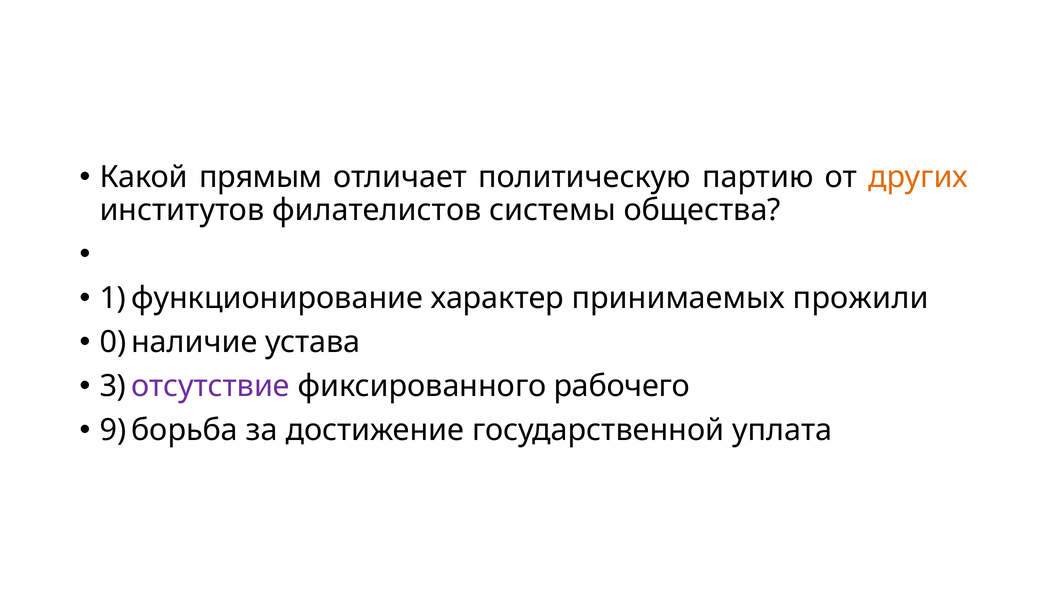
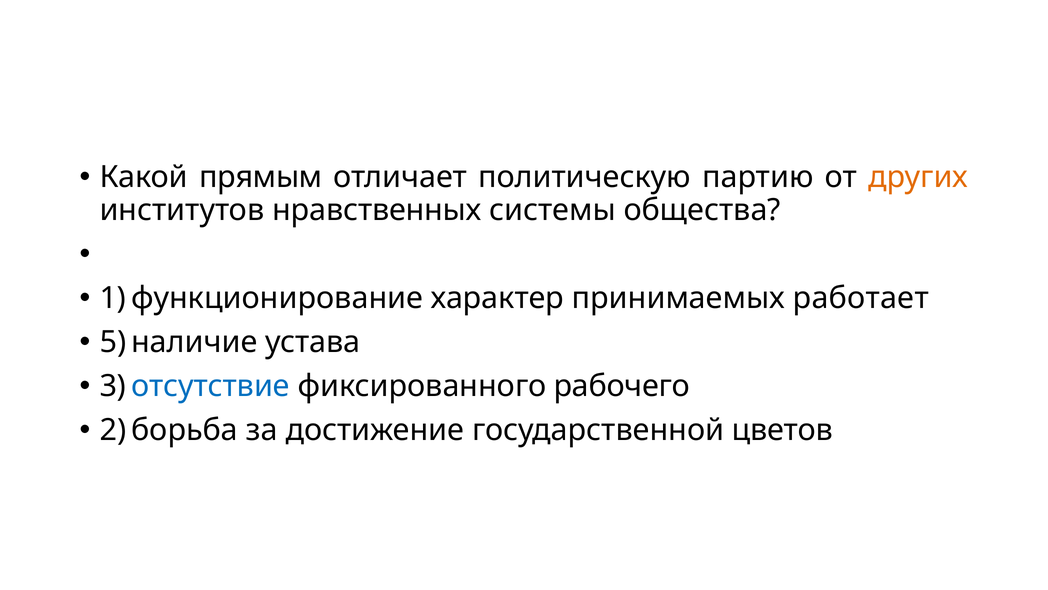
филателистов: филателистов -> нравственных
прожили: прожили -> работает
0: 0 -> 5
отсутствие colour: purple -> blue
9: 9 -> 2
уплата: уплата -> цветов
